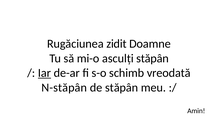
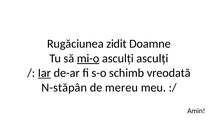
mi-o underline: none -> present
asculți stăpân: stăpân -> asculți
de stăpân: stăpân -> mereu
